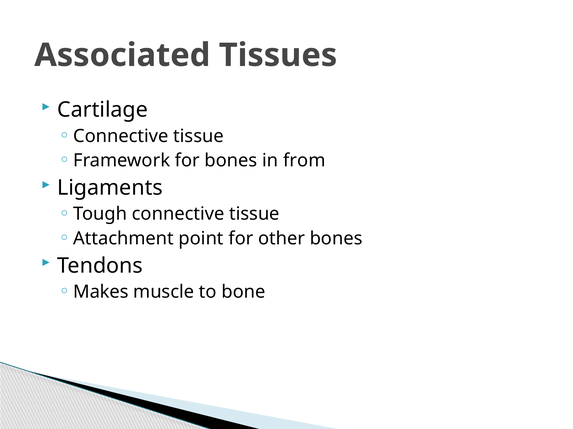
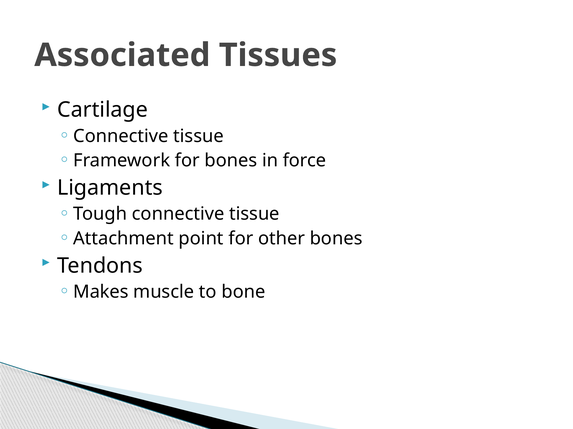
from: from -> force
